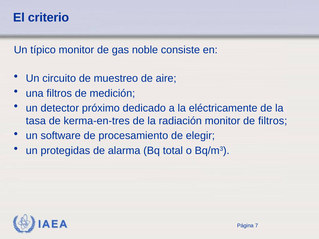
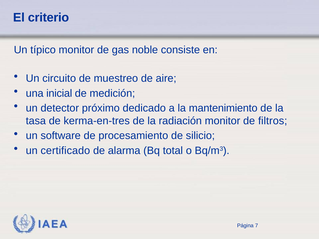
una filtros: filtros -> inicial
eléctricamente: eléctricamente -> mantenimiento
elegir: elegir -> silicio
protegidas: protegidas -> certificado
